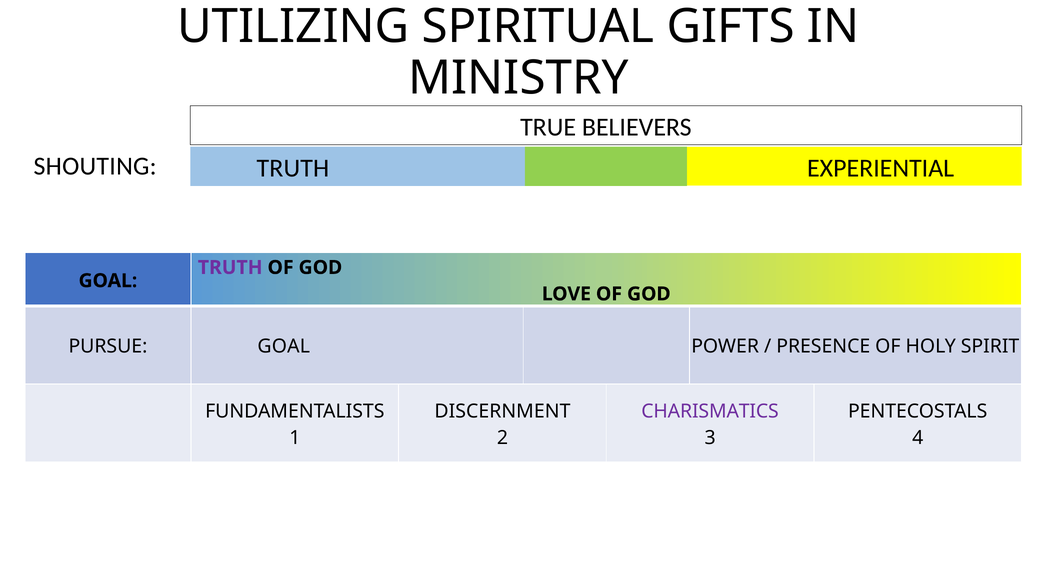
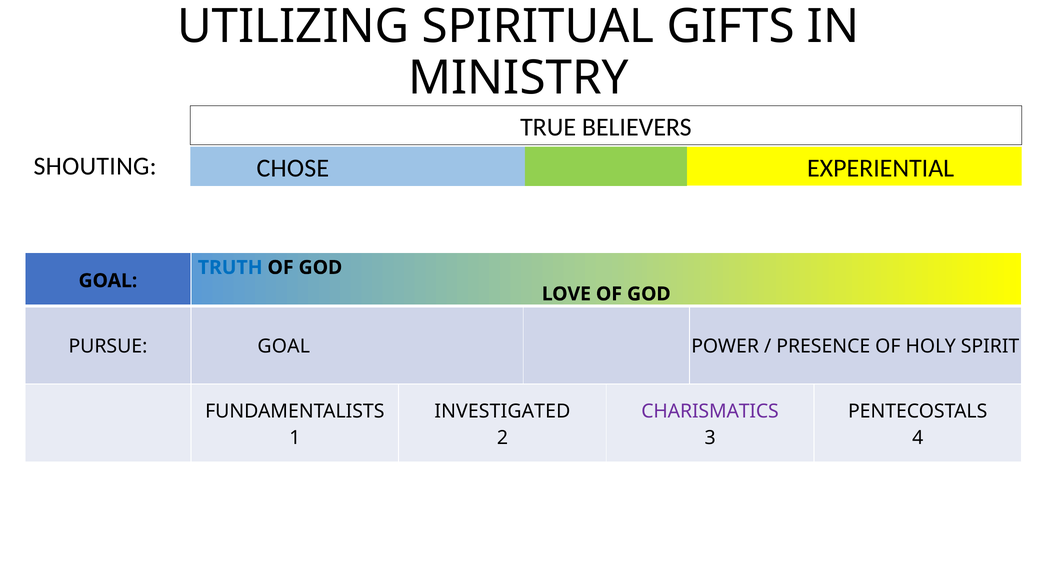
TRUTH at (293, 168): TRUTH -> CHOSE
TRUTH at (230, 268) colour: purple -> blue
DISCERNMENT: DISCERNMENT -> INVESTIGATED
